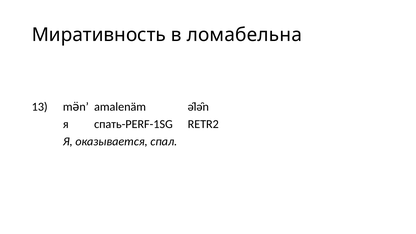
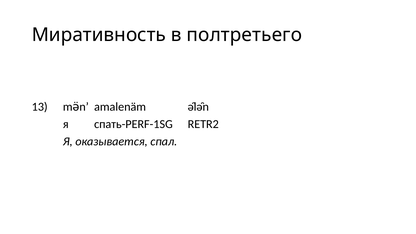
ломабельна: ломабельна -> полтретьего
